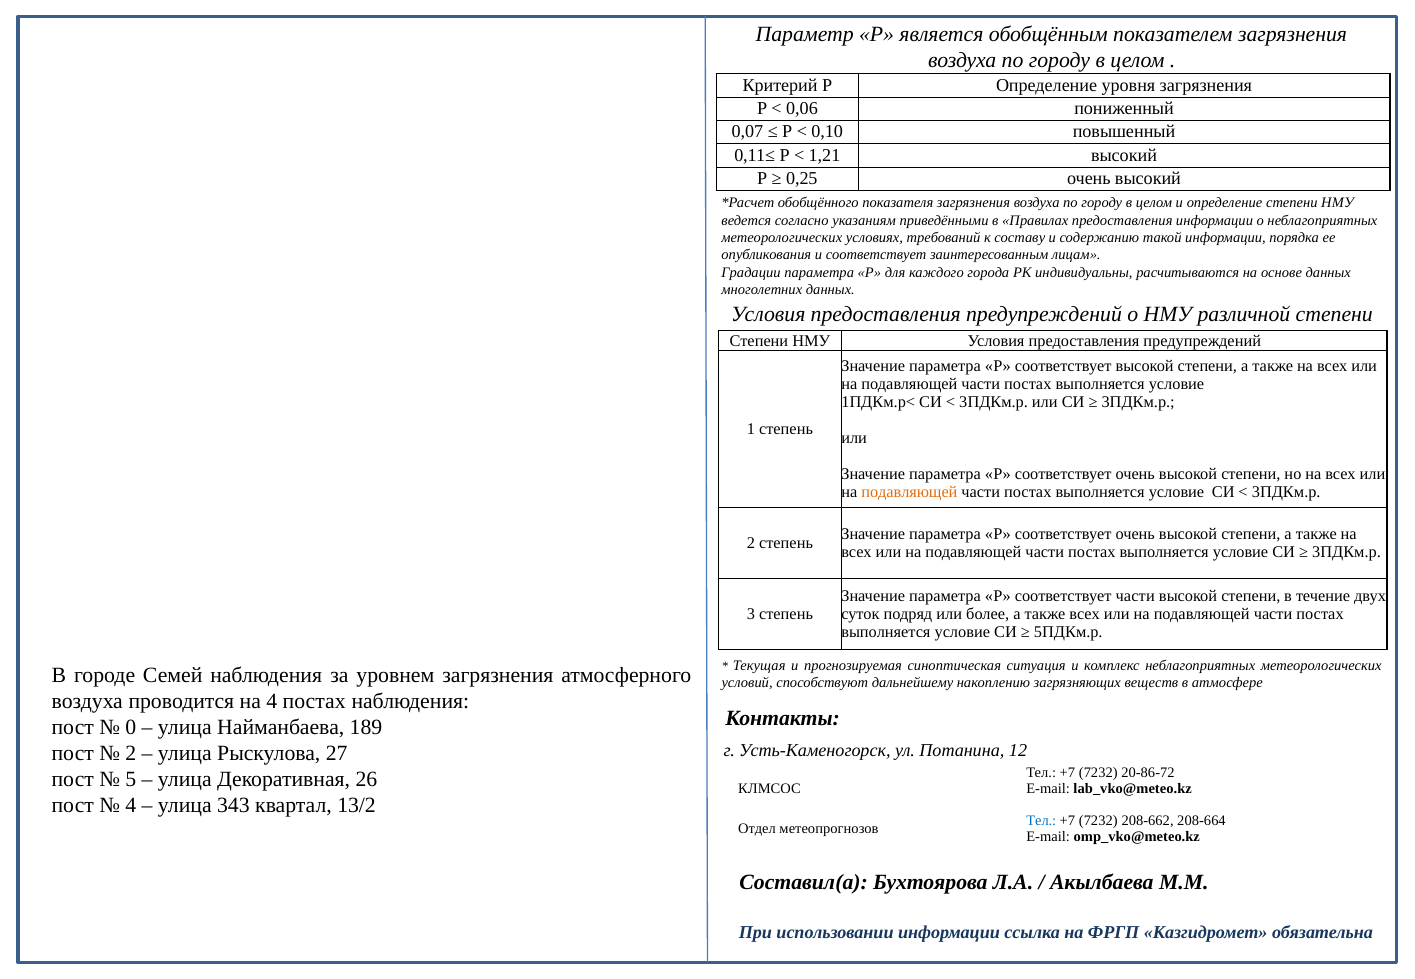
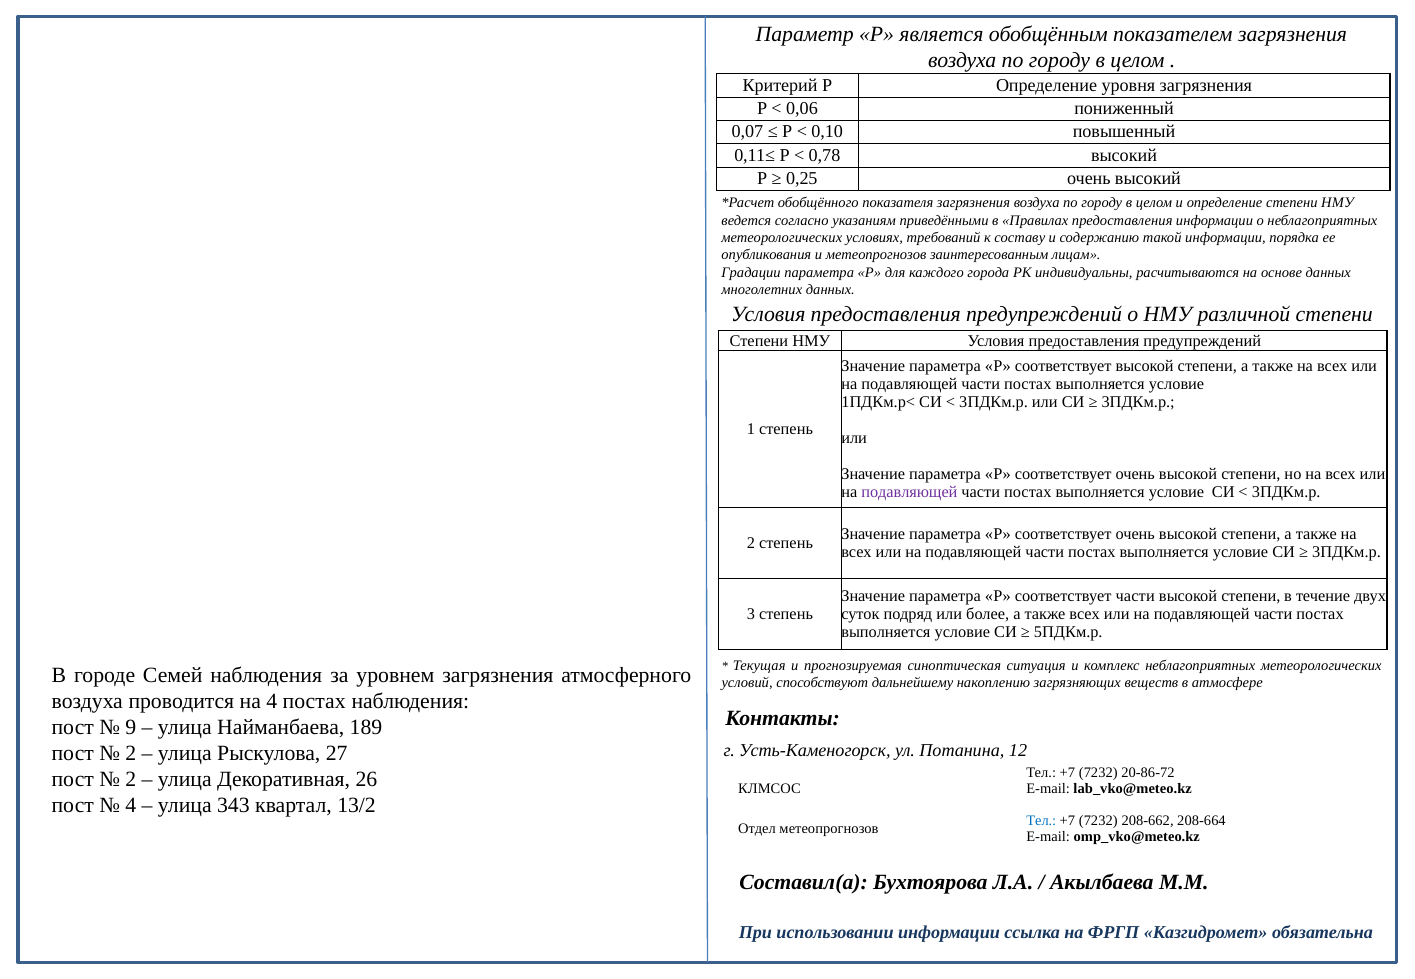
1,21: 1,21 -> 0,78
и соответствует: соответствует -> метеопрогнозов
подавляющей at (909, 493) colour: orange -> purple
0: 0 -> 9
5 at (131, 780): 5 -> 2
